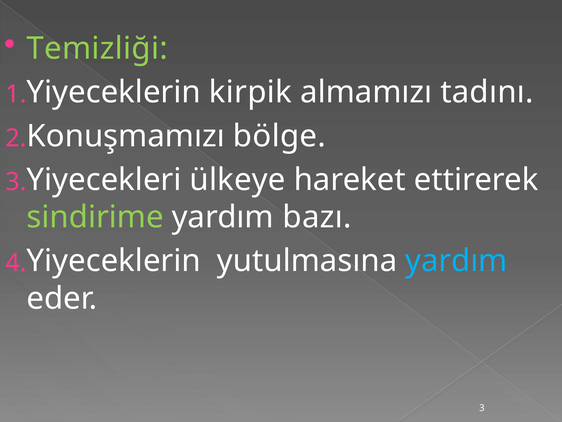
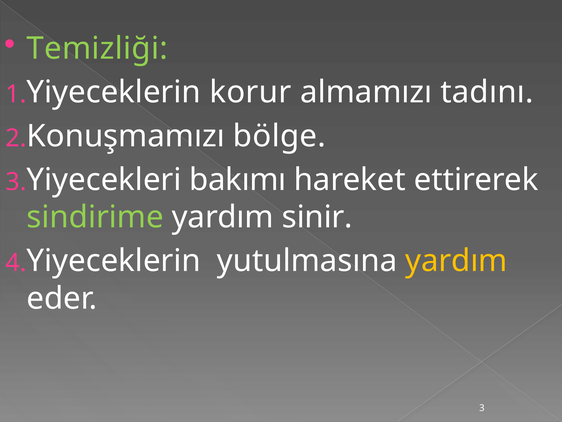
kirpik: kirpik -> korur
ülkeye: ülkeye -> bakımı
bazı: bazı -> sinir
yardım at (456, 261) colour: light blue -> yellow
